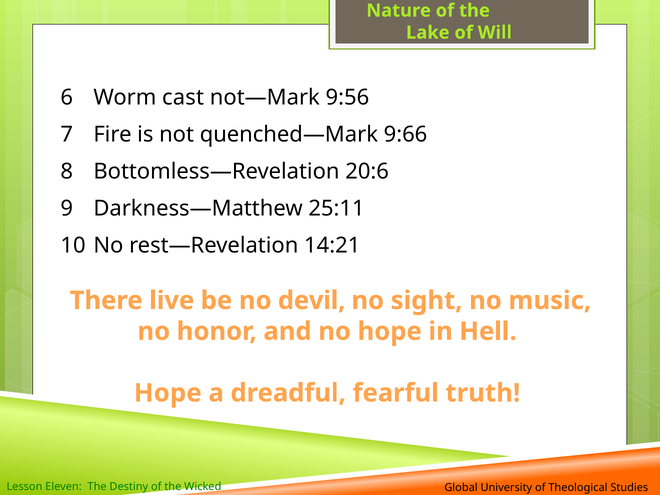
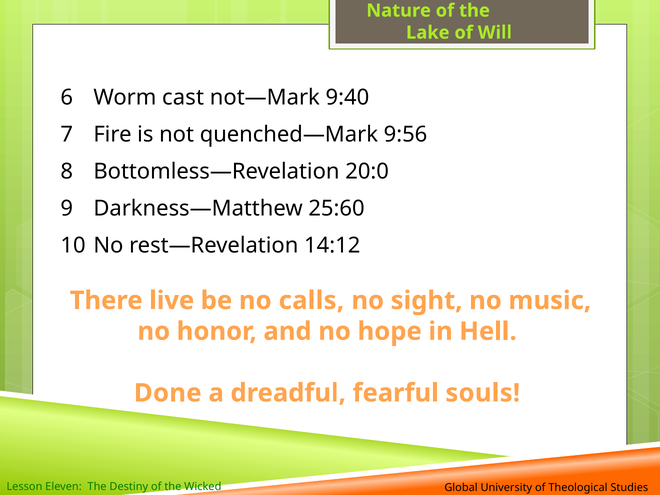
9:56: 9:56 -> 9:40
9:66: 9:66 -> 9:56
20:6: 20:6 -> 20:0
25:11: 25:11 -> 25:60
14:21: 14:21 -> 14:12
devil: devil -> calls
Hope at (168, 393): Hope -> Done
truth: truth -> souls
